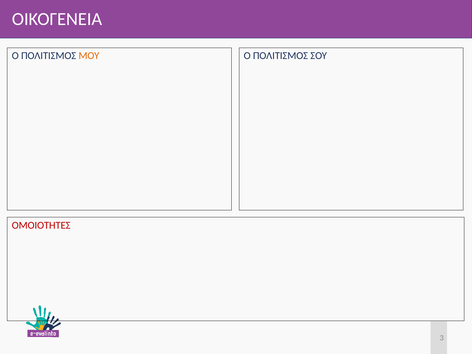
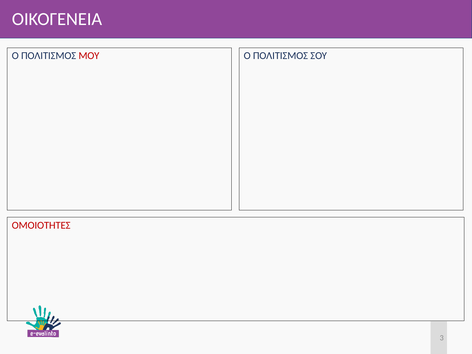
ΜΟΥ colour: orange -> red
